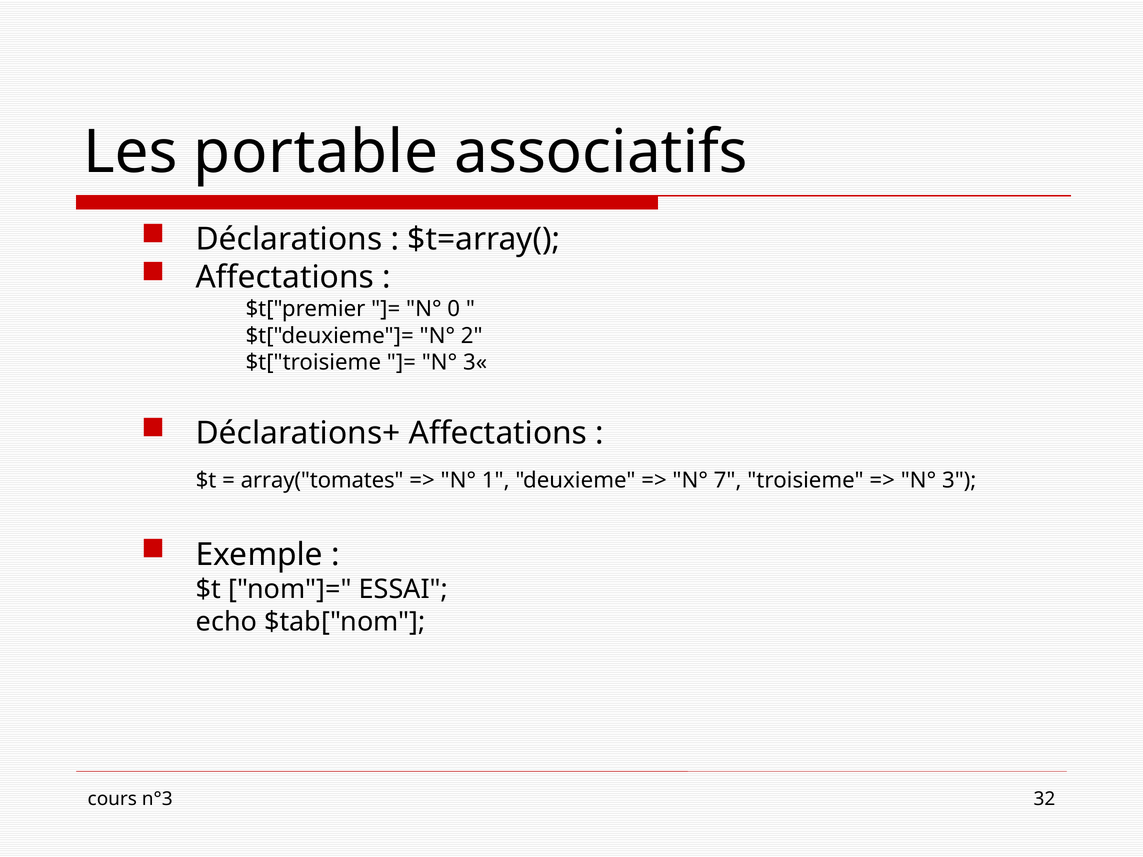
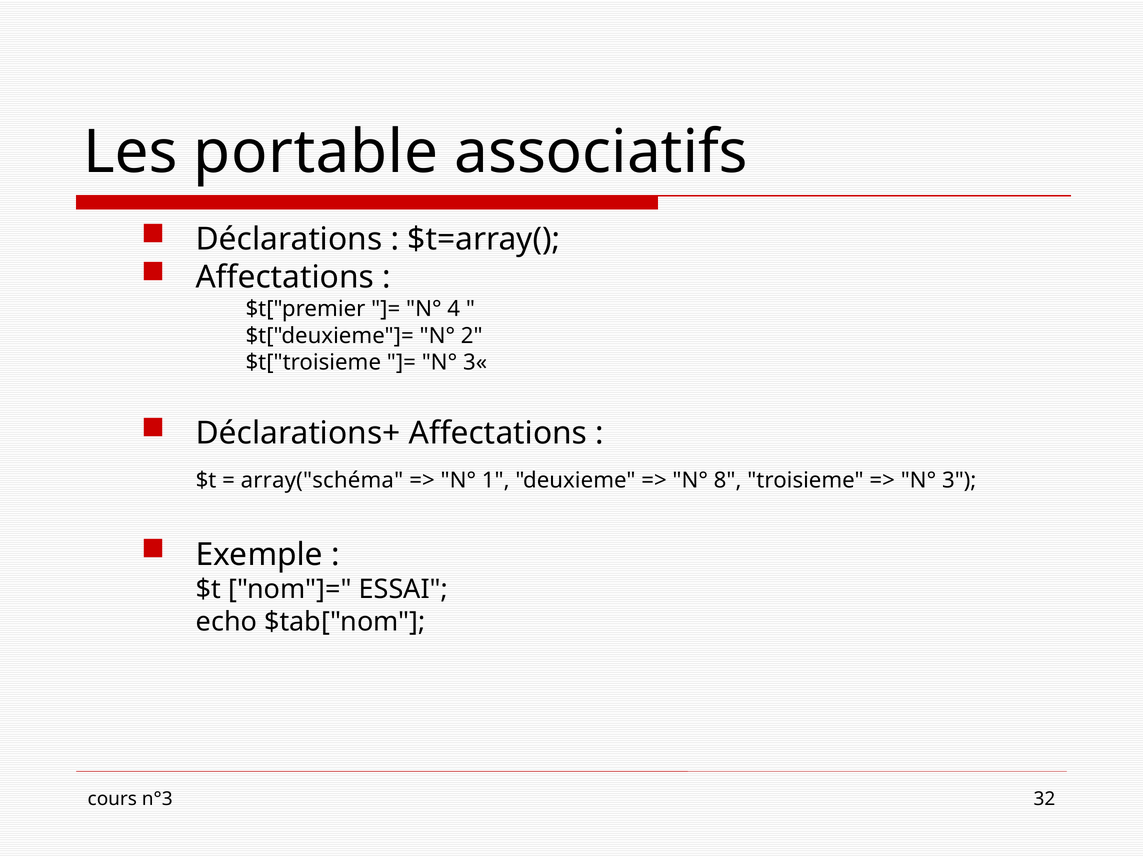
0: 0 -> 4
array("tomates: array("tomates -> array("schéma
7: 7 -> 8
